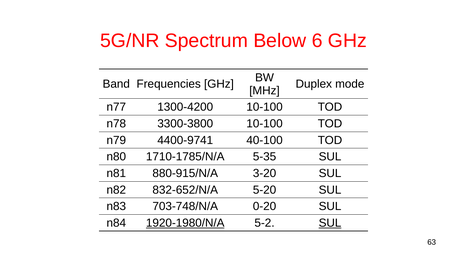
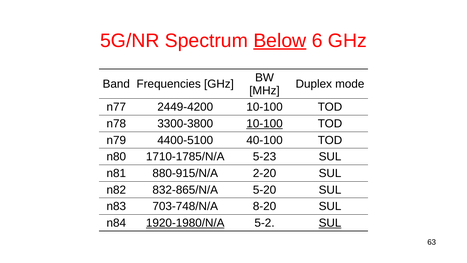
Below underline: none -> present
1300-4200: 1300-4200 -> 2449-4200
10-100 at (265, 123) underline: none -> present
4400-9741: 4400-9741 -> 4400-5100
5-35: 5-35 -> 5-23
3-20: 3-20 -> 2-20
832-652/N/A: 832-652/N/A -> 832-865/N/A
0-20: 0-20 -> 8-20
